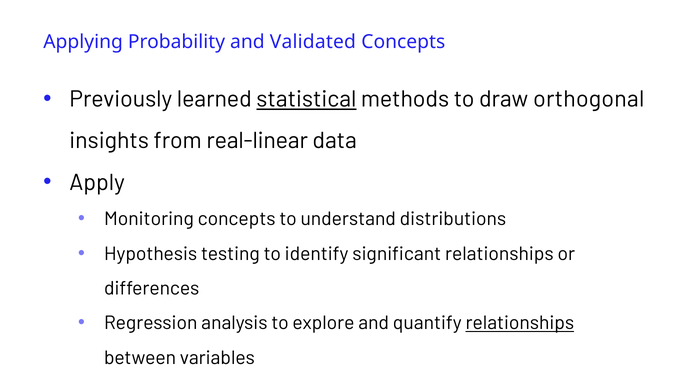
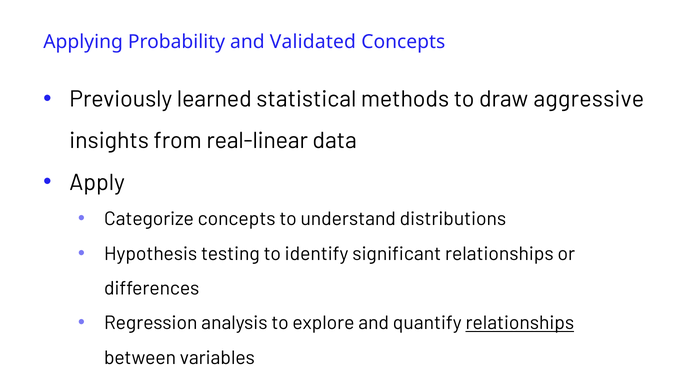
statistical underline: present -> none
orthogonal: orthogonal -> aggressive
Monitoring: Monitoring -> Categorize
